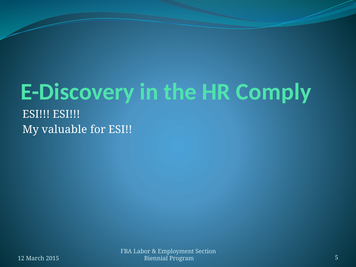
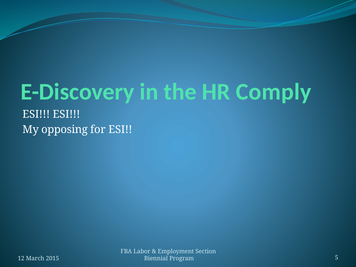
valuable: valuable -> opposing
